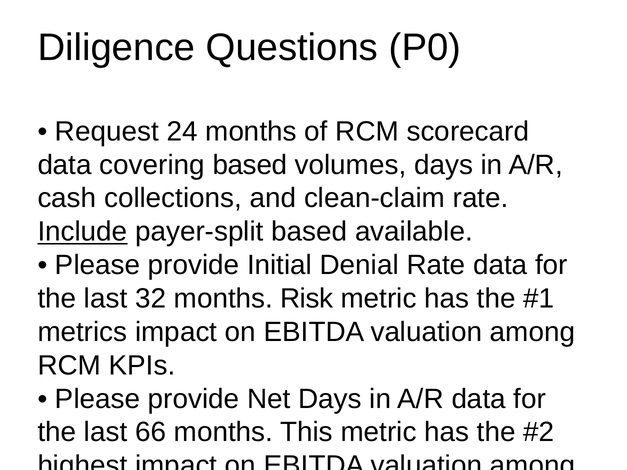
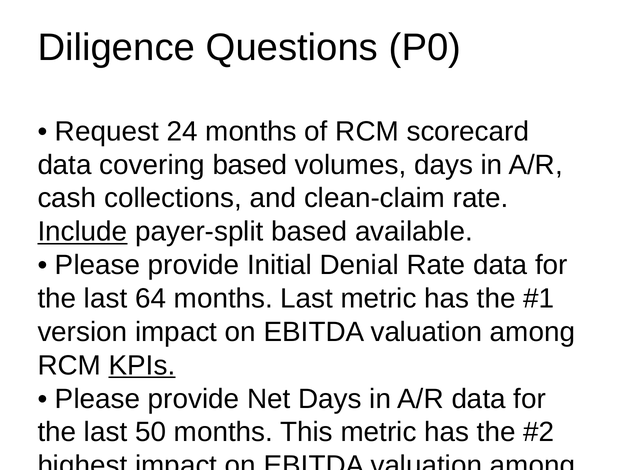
32: 32 -> 64
months Risk: Risk -> Last
metrics: metrics -> version
KPIs at (142, 366) underline: none -> present
66: 66 -> 50
